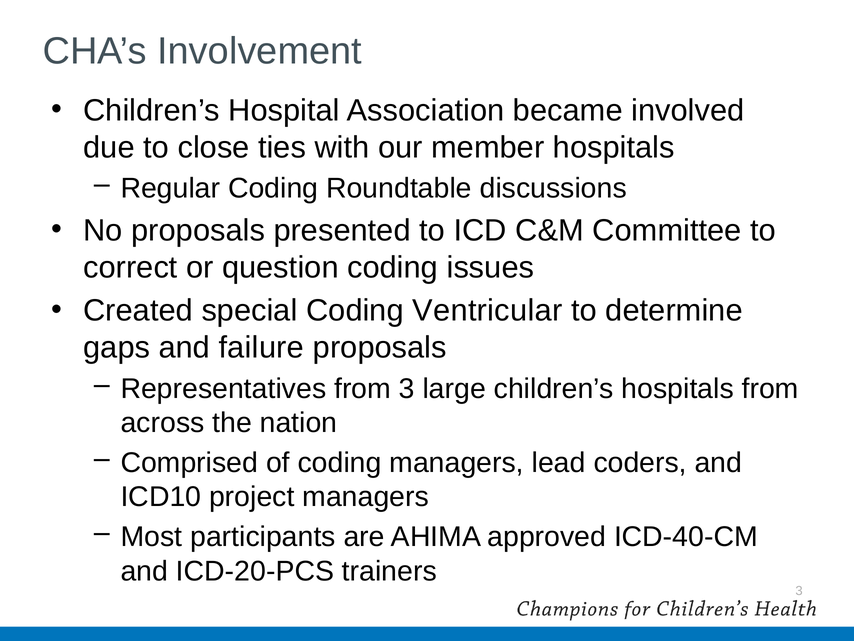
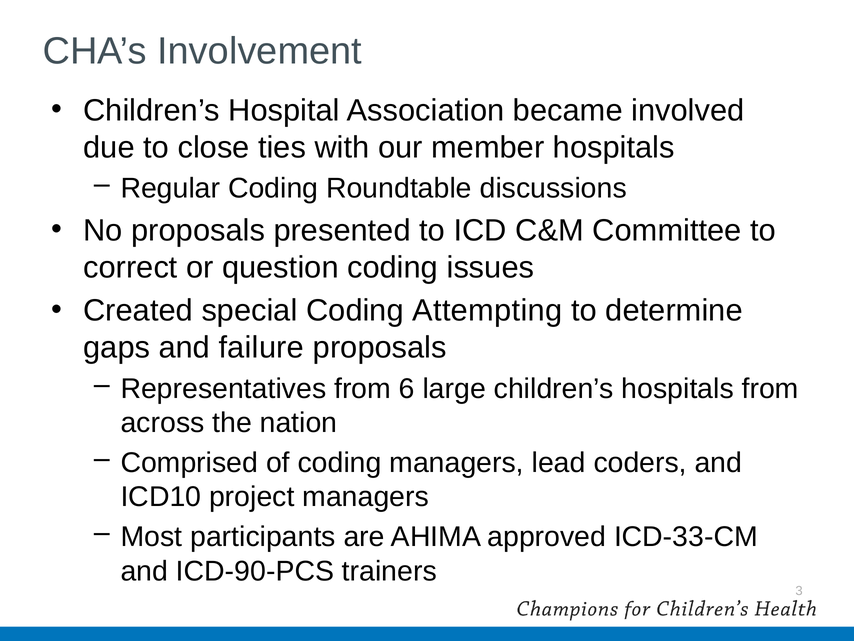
Ventricular: Ventricular -> Attempting
from 3: 3 -> 6
ICD-40-CM: ICD-40-CM -> ICD-33-CM
ICD-20-PCS: ICD-20-PCS -> ICD-90-PCS
